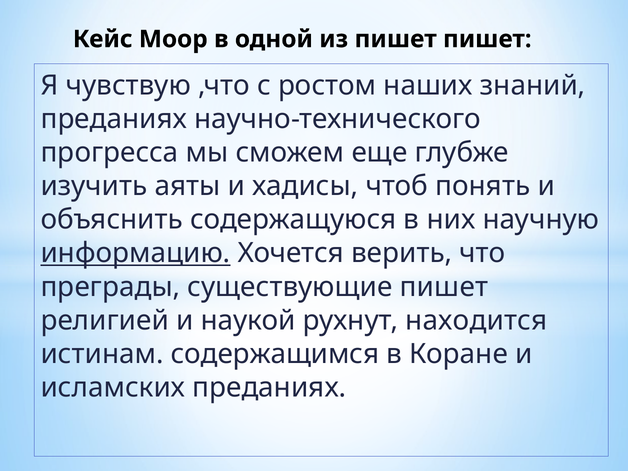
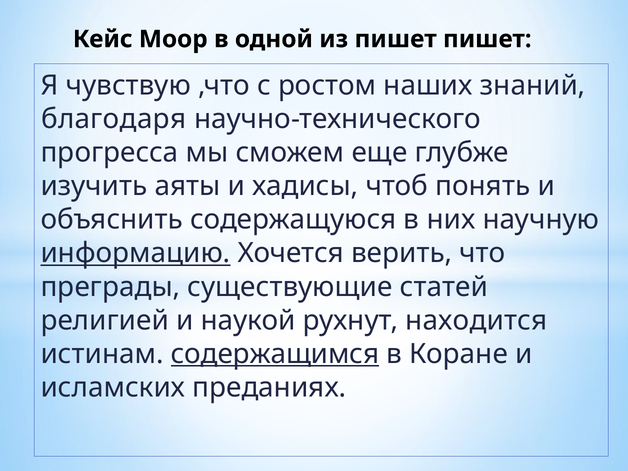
преданиях at (114, 119): преданиях -> благодаря
существующие пишет: пишет -> статей
содержащимся underline: none -> present
